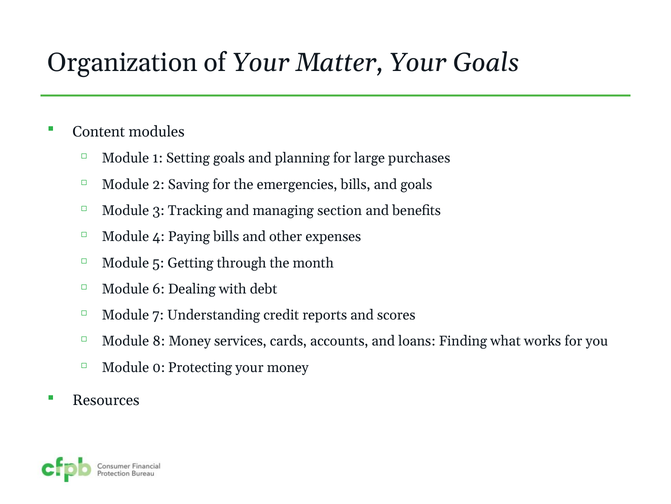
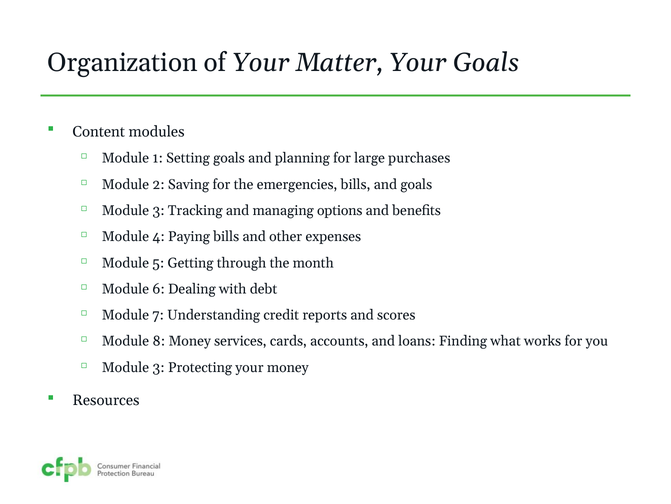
section: section -> options
0 at (159, 367): 0 -> 3
